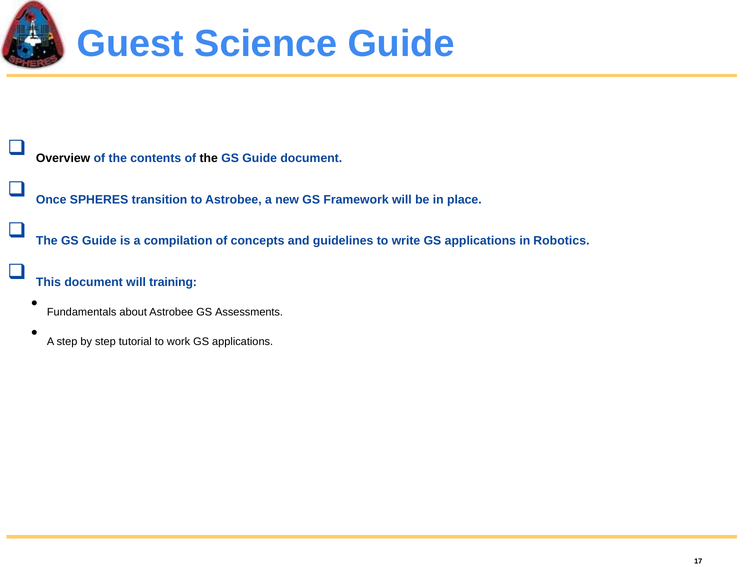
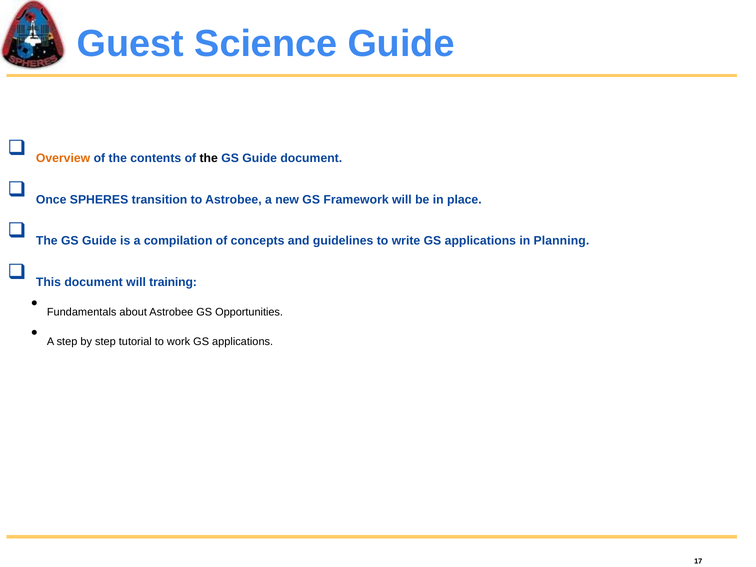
Overview colour: black -> orange
Robotics: Robotics -> Planning
Assessments: Assessments -> Opportunities
